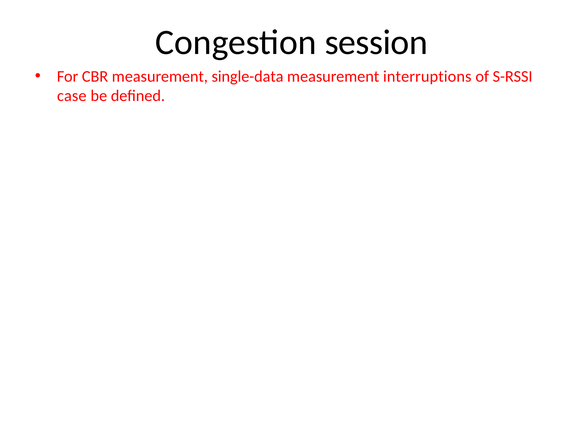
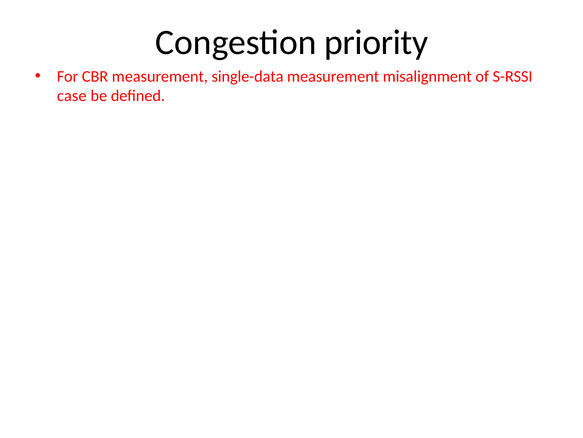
session: session -> priority
interruptions: interruptions -> misalignment
